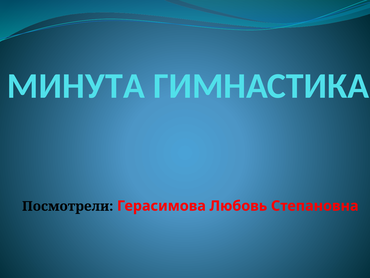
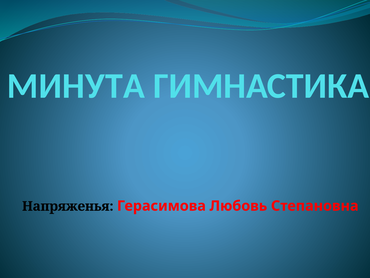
Посмотрели: Посмотрели -> Напряженья
